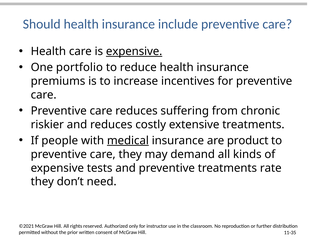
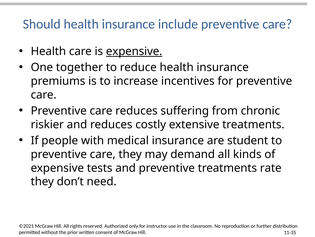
portfolio: portfolio -> together
medical underline: present -> none
product: product -> student
